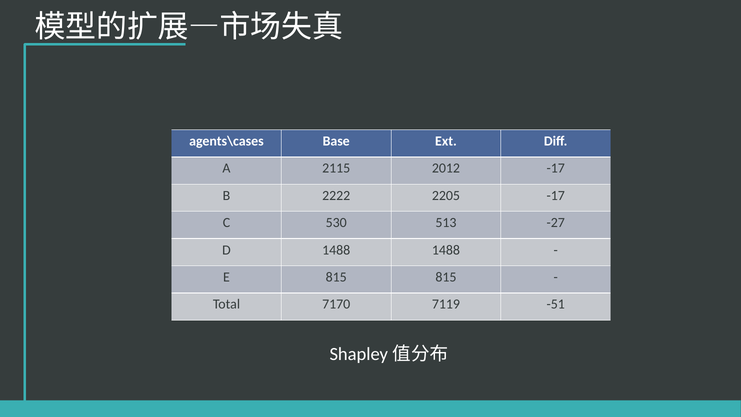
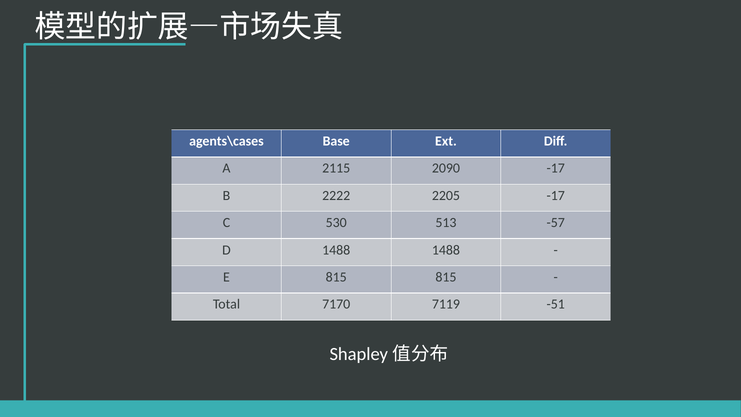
2012: 2012 -> 2090
-27: -27 -> -57
